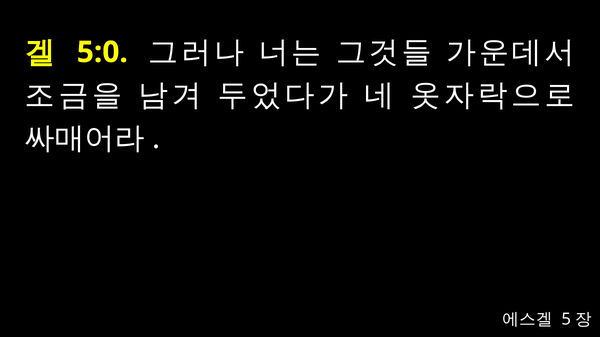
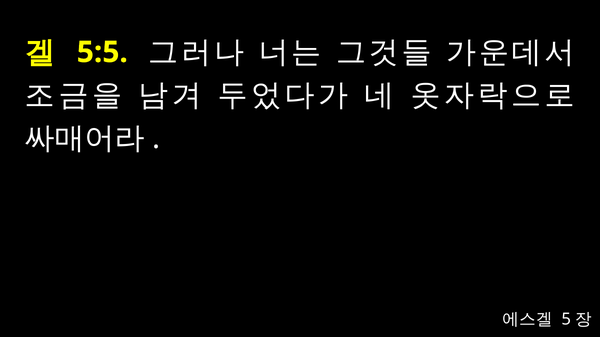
5:0: 5:0 -> 5:5
